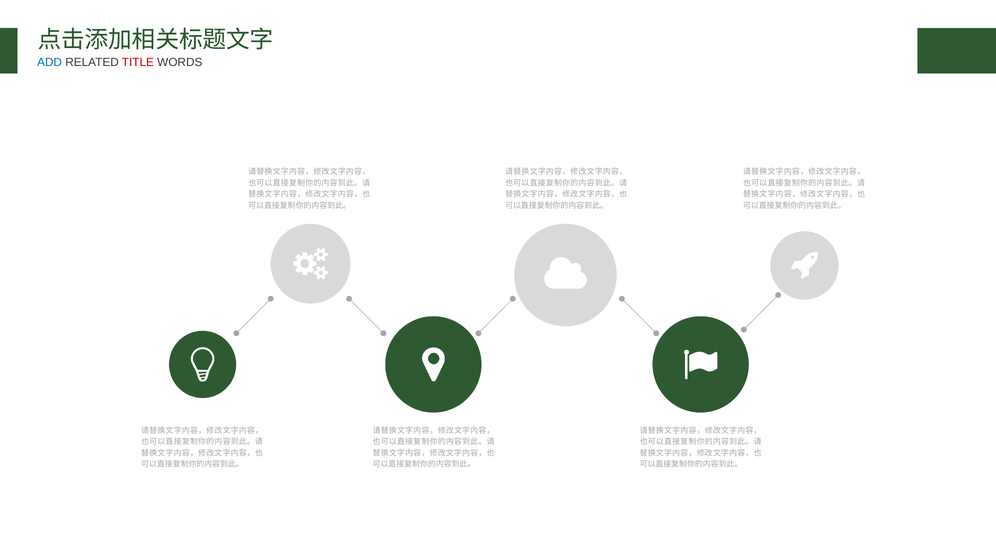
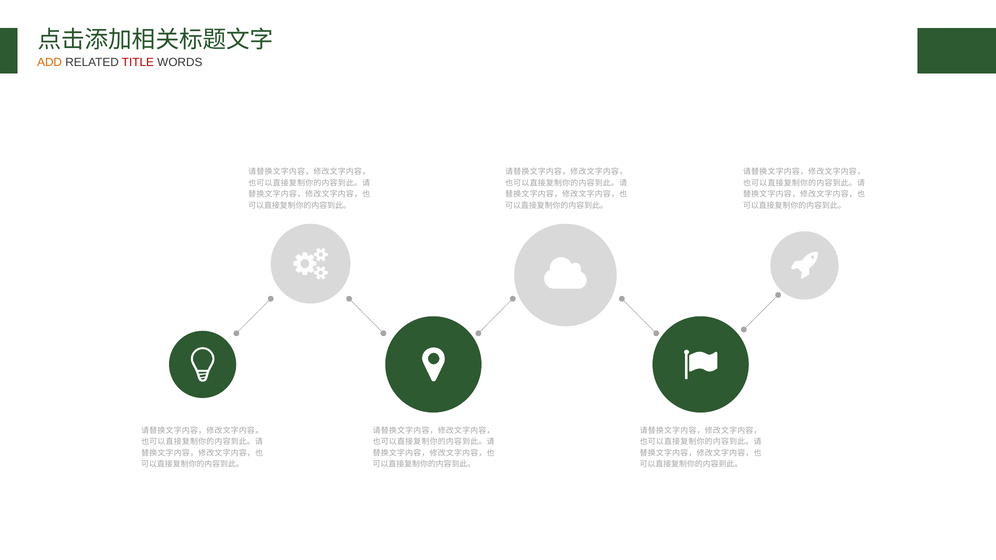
ADD colour: blue -> orange
